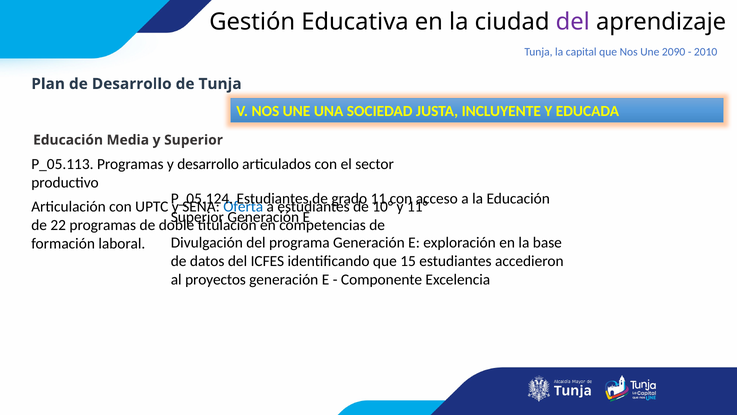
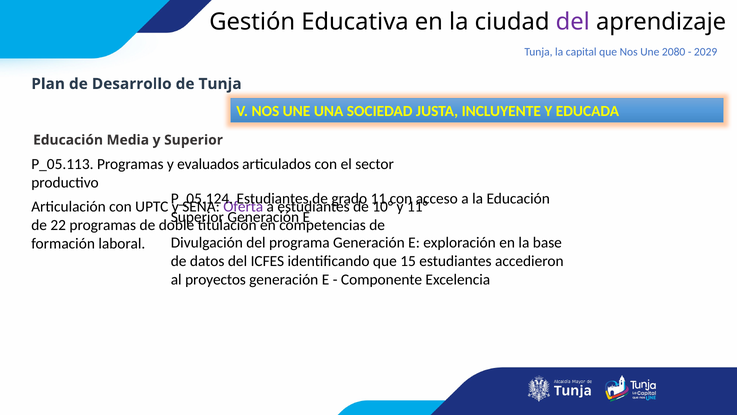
2090: 2090 -> 2080
2010: 2010 -> 2029
y desarrollo: desarrollo -> evaluados
Oferta colour: blue -> purple
